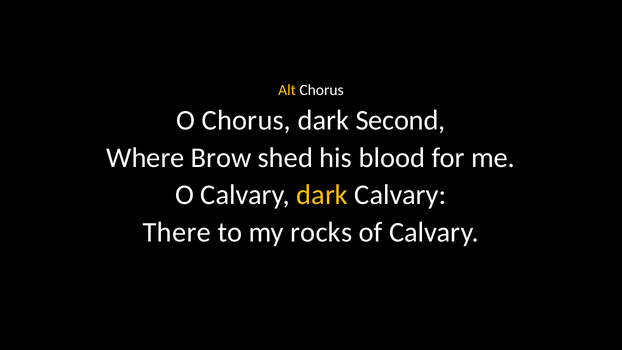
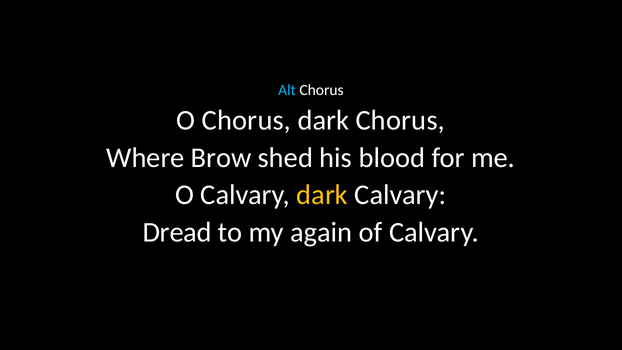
Alt colour: yellow -> light blue
dark Second: Second -> Chorus
There: There -> Dread
rocks: rocks -> again
